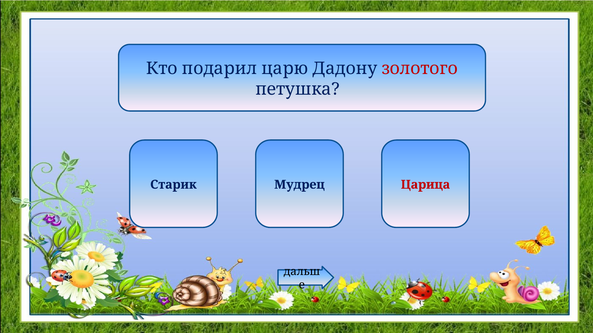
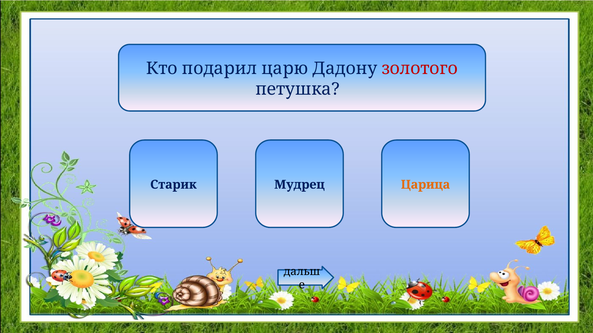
Царица colour: red -> orange
